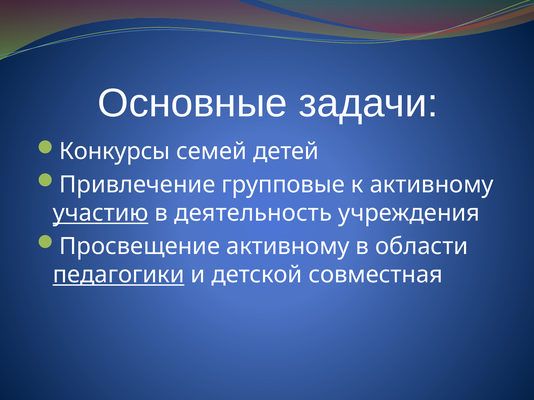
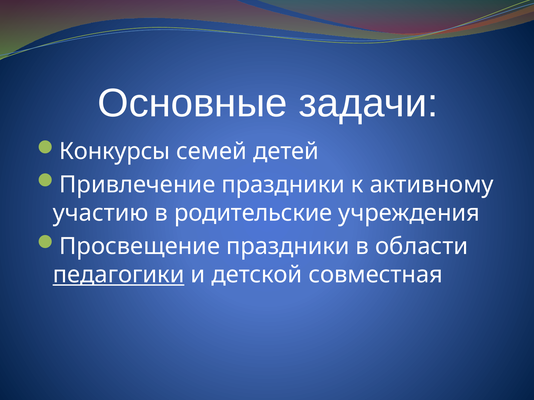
Привлечение групповые: групповые -> праздники
участию underline: present -> none
деятельность: деятельность -> родительские
Просвещение активному: активному -> праздники
